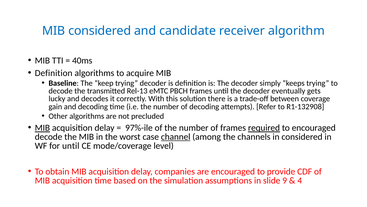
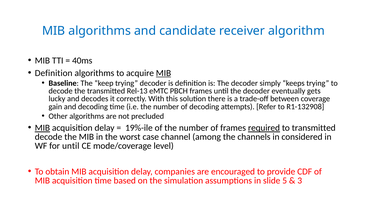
MIB considered: considered -> algorithms
MIB at (163, 73) underline: none -> present
97%-ile: 97%-ile -> 19%-ile
to encouraged: encouraged -> transmitted
channel underline: present -> none
9: 9 -> 5
4: 4 -> 3
